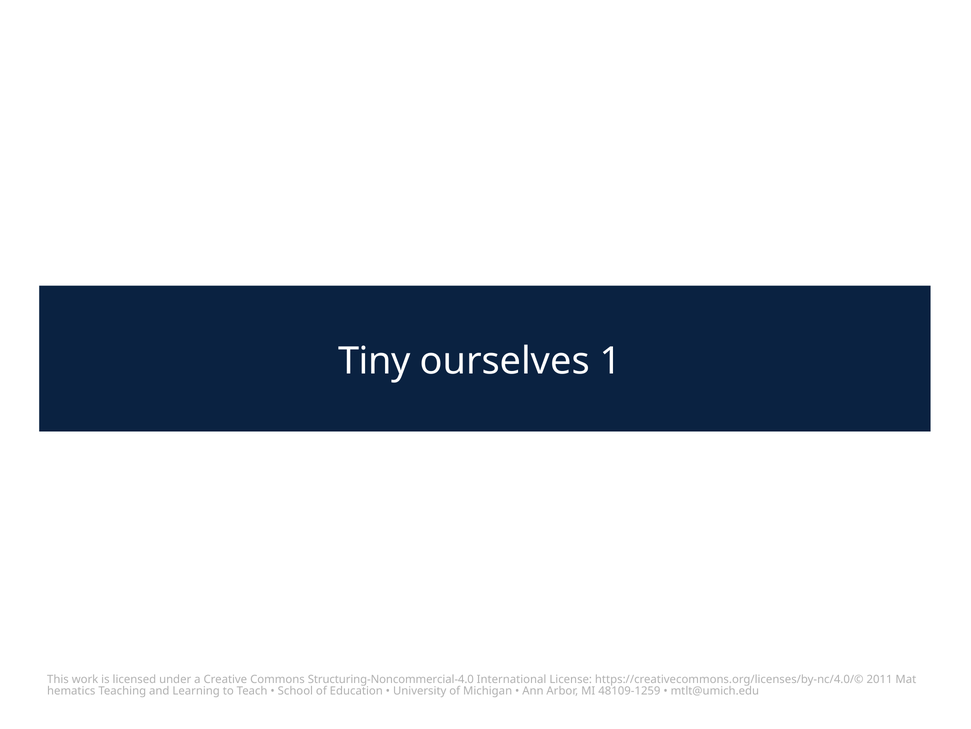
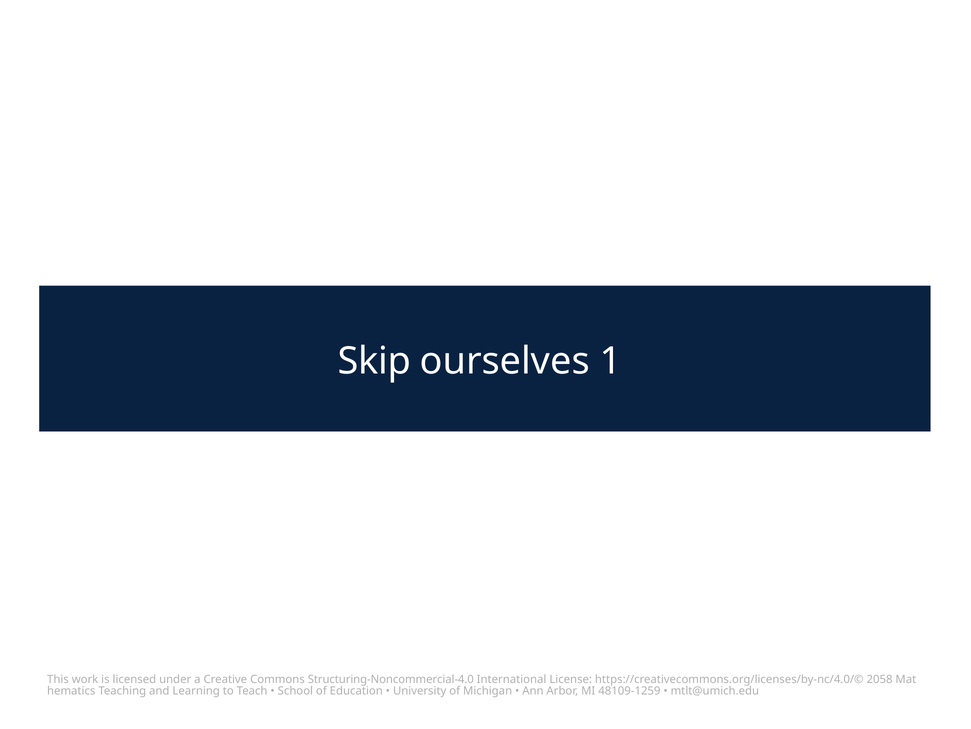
Tiny: Tiny -> Skip
2011: 2011 -> 2058
